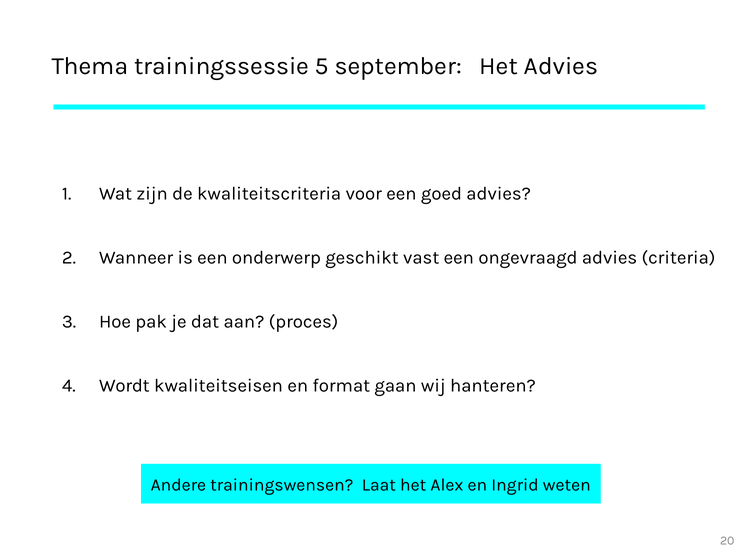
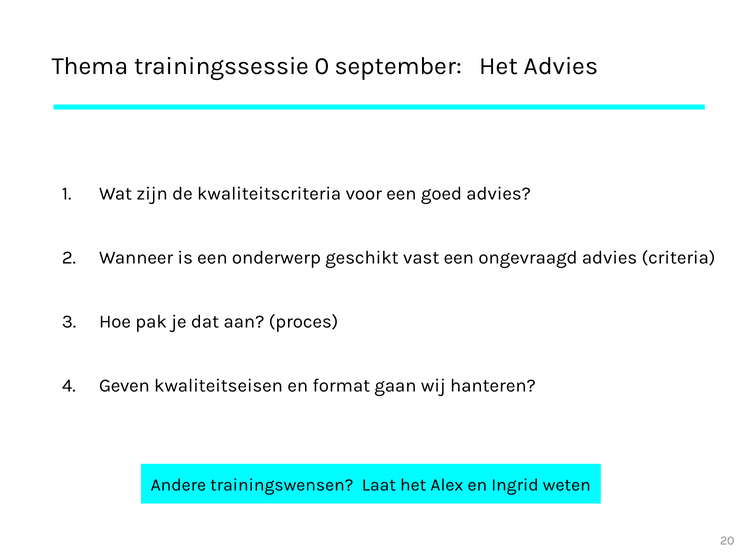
5: 5 -> 0
Wordt: Wordt -> Geven
